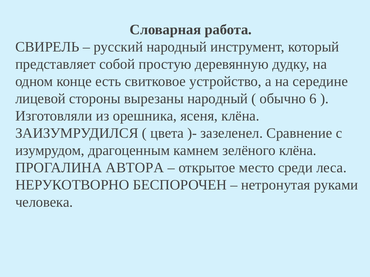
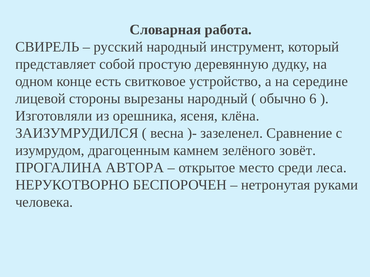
цвета: цвета -> весна
зелёного клёна: клёна -> зовёт
